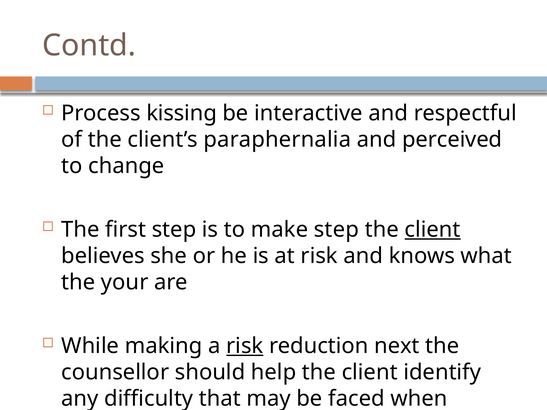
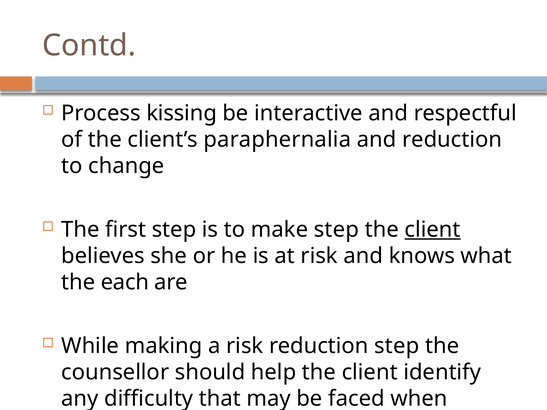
and perceived: perceived -> reduction
your: your -> each
risk at (245, 346) underline: present -> none
reduction next: next -> step
